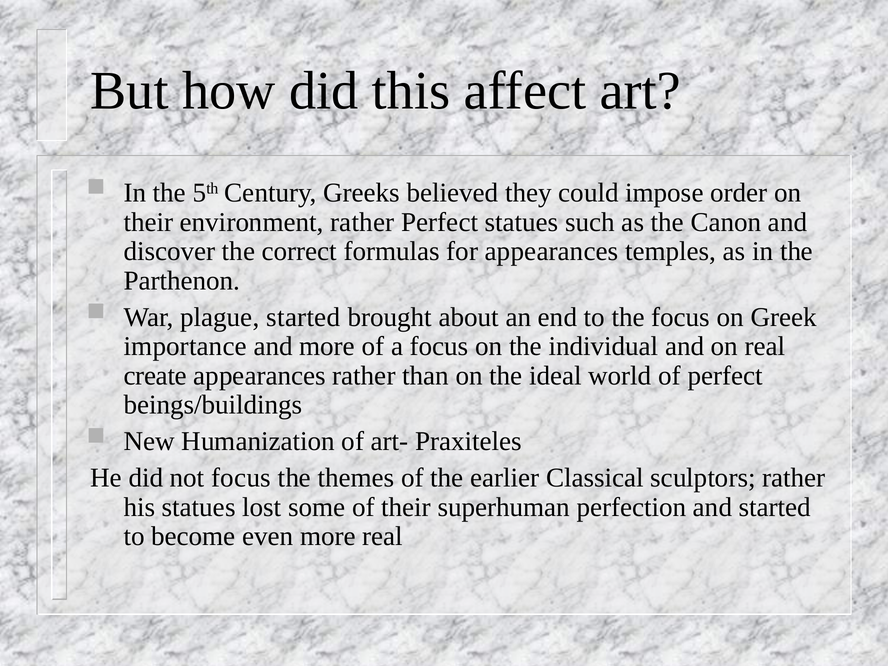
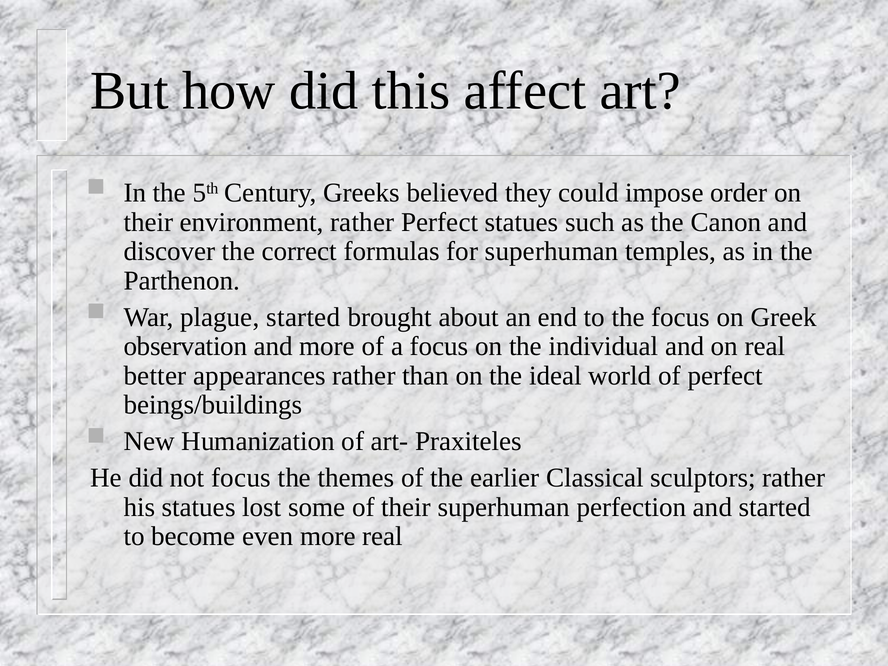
for appearances: appearances -> superhuman
importance: importance -> observation
create: create -> better
